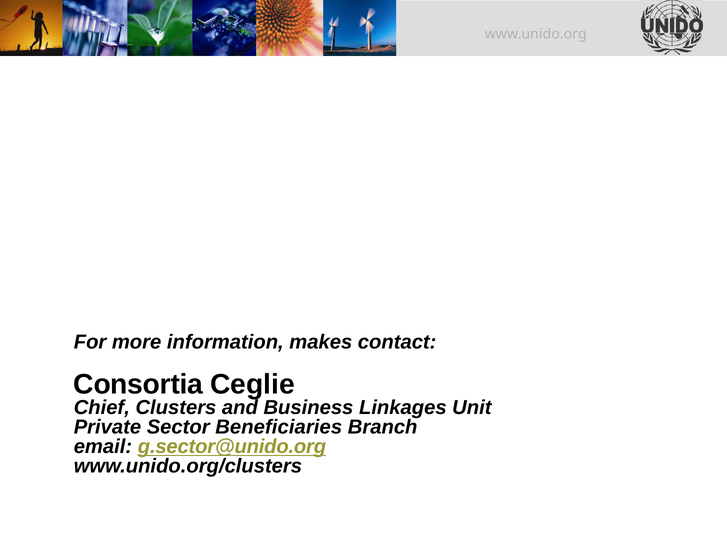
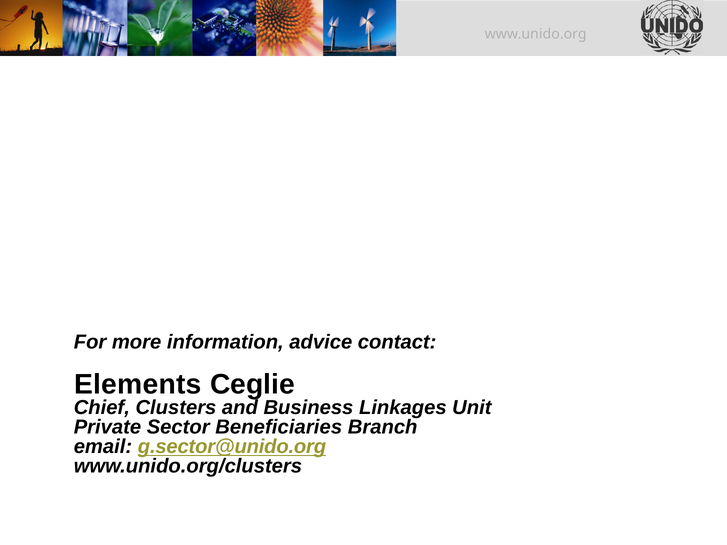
makes: makes -> advice
Consortia: Consortia -> Elements
